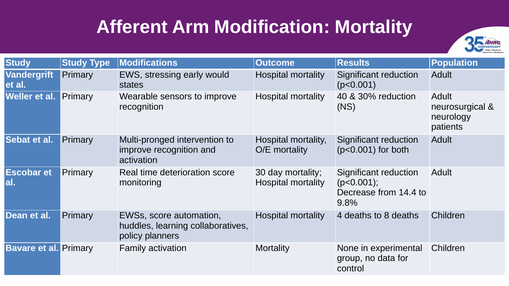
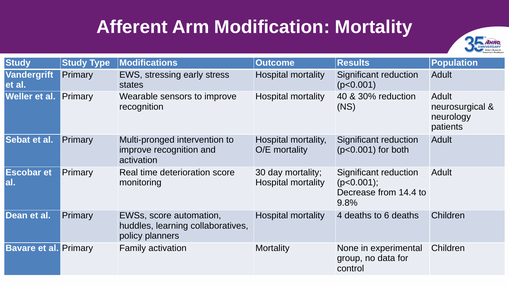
would: would -> stress
8: 8 -> 6
